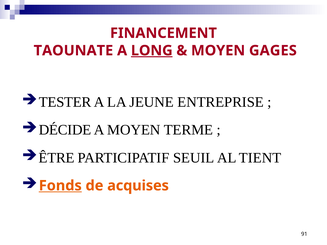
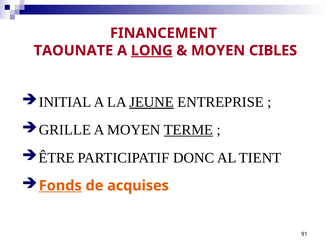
GAGES: GAGES -> CIBLES
TESTER: TESTER -> INITIAL
JEUNE underline: none -> present
DÉCIDE: DÉCIDE -> GRILLE
TERME underline: none -> present
SEUIL: SEUIL -> DONC
